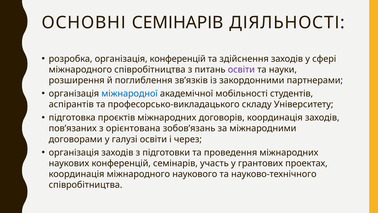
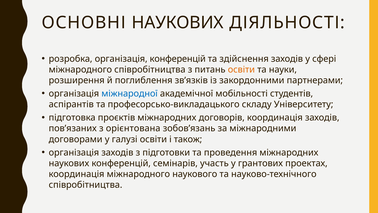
ОСНОВНІ СЕМІНАРІВ: СЕМІНАРІВ -> НАУКОВИХ
освіти at (241, 70) colour: purple -> orange
через: через -> також
